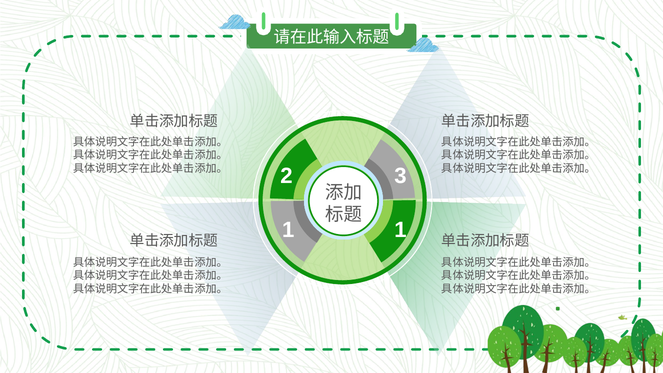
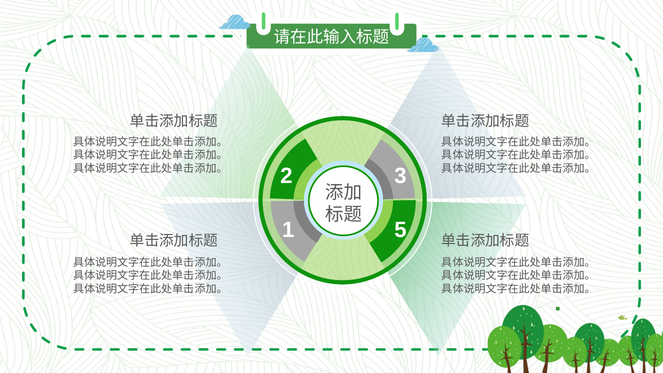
1 1: 1 -> 5
